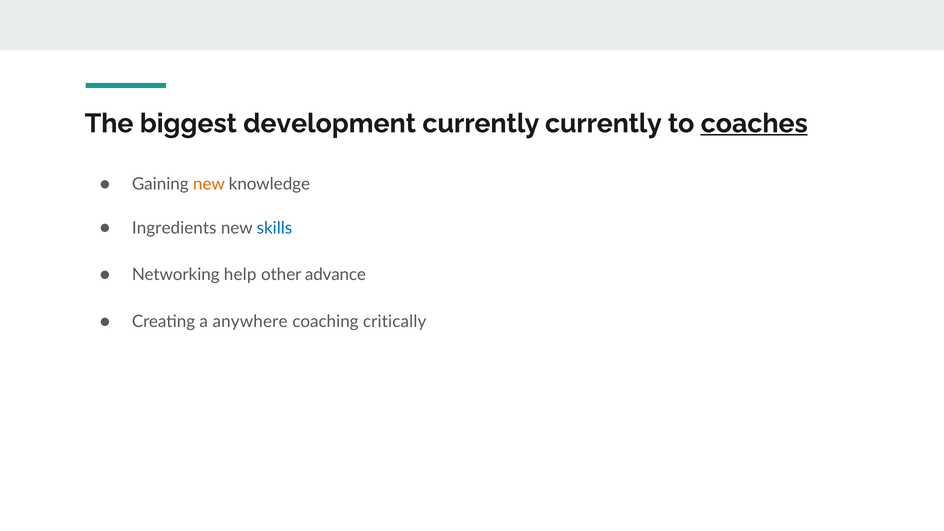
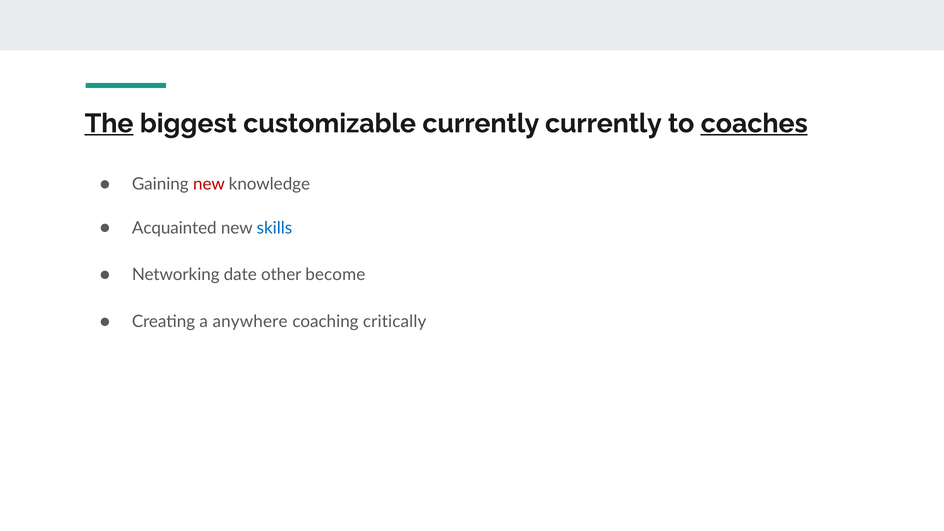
The underline: none -> present
development: development -> customizable
new at (209, 184) colour: orange -> red
Ingredients: Ingredients -> Acquainted
help: help -> date
advance: advance -> become
